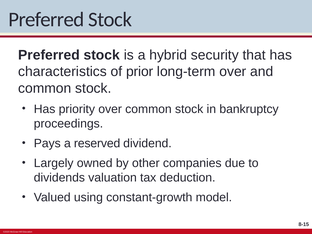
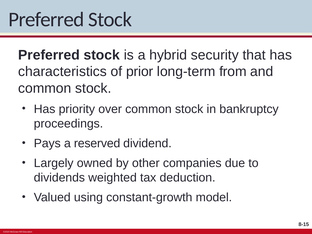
long-term over: over -> from
valuation: valuation -> weighted
